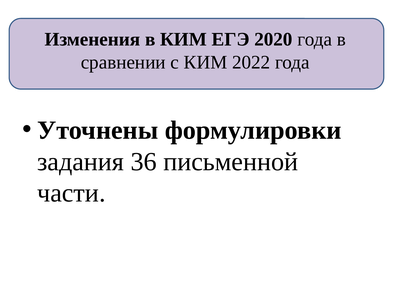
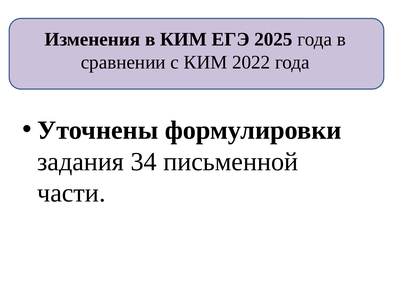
2020: 2020 -> 2025
36: 36 -> 34
